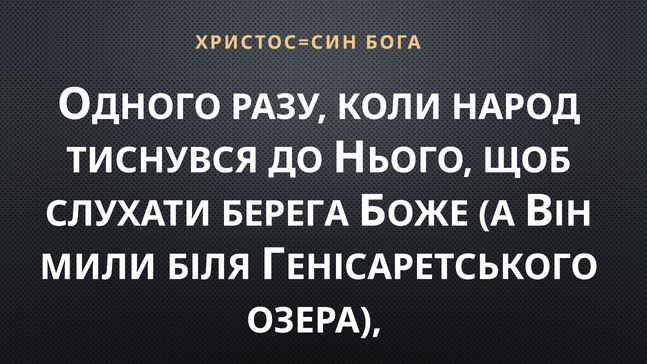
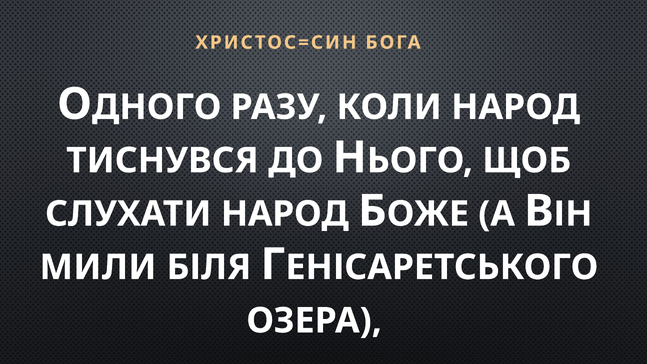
СЛУХАТИ БЕРЕГА: БЕРЕГА -> НАРОД
